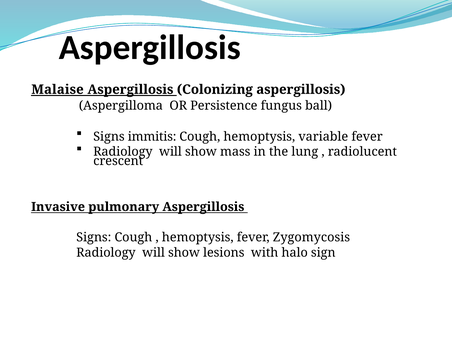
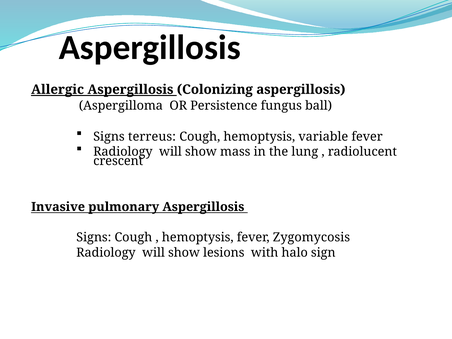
Malaise: Malaise -> Allergic
immitis: immitis -> terreus
